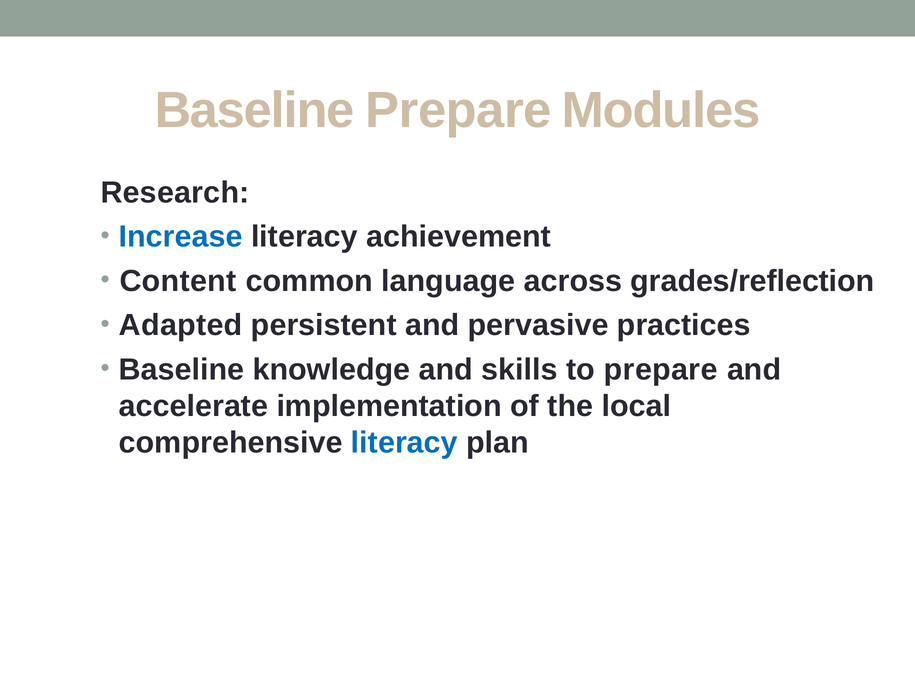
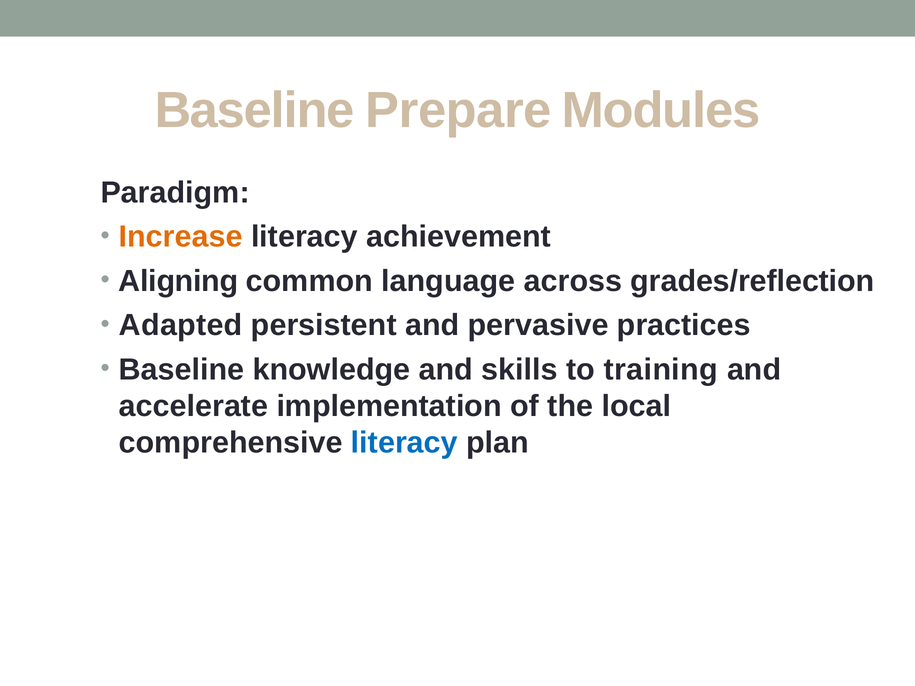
Research: Research -> Paradigm
Increase colour: blue -> orange
Content: Content -> Aligning
to prepare: prepare -> training
